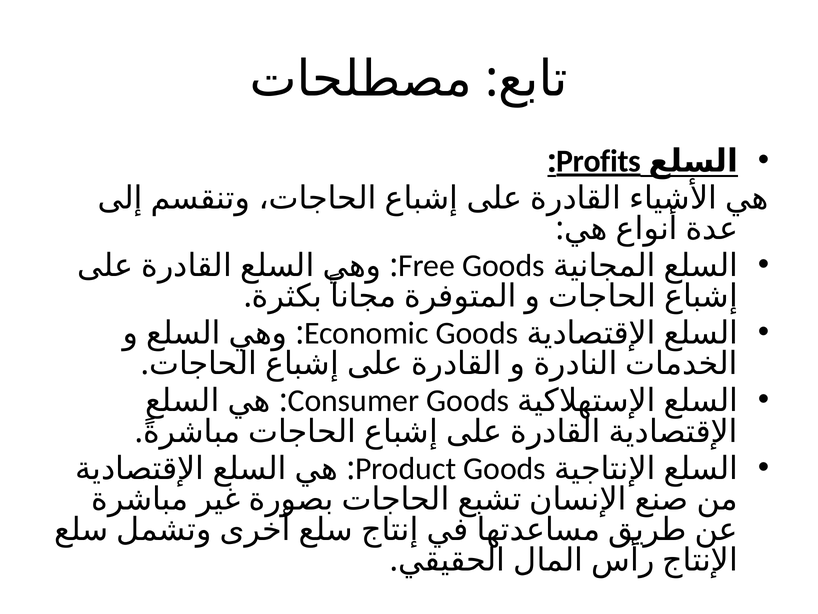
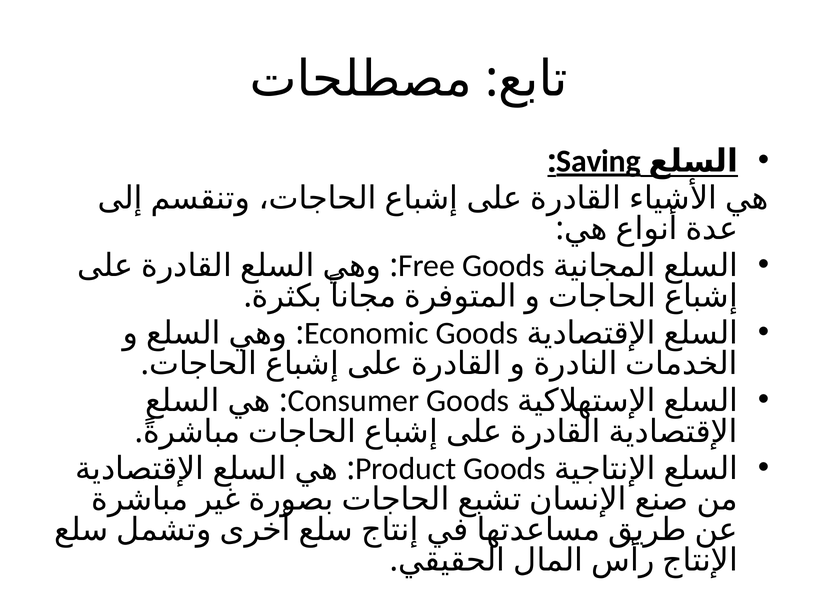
Profits: Profits -> Saving
